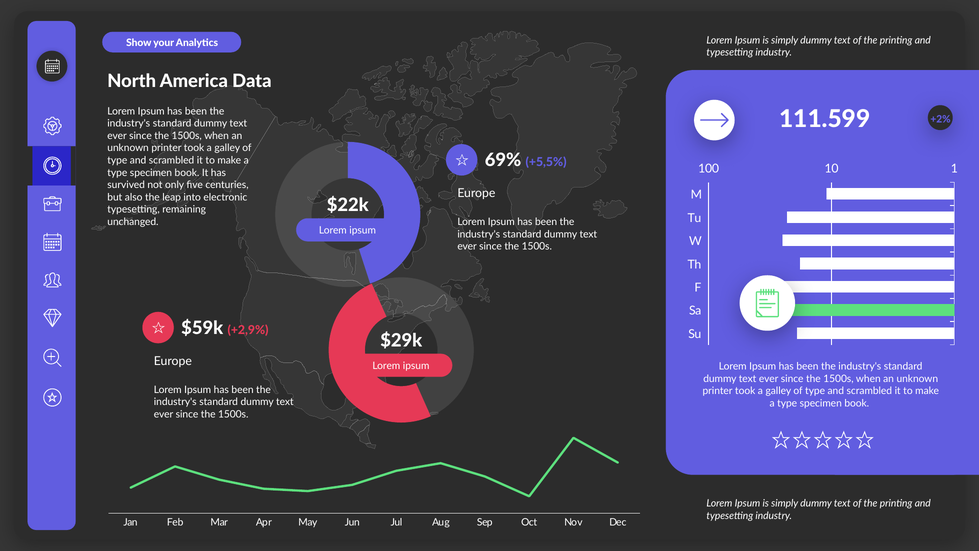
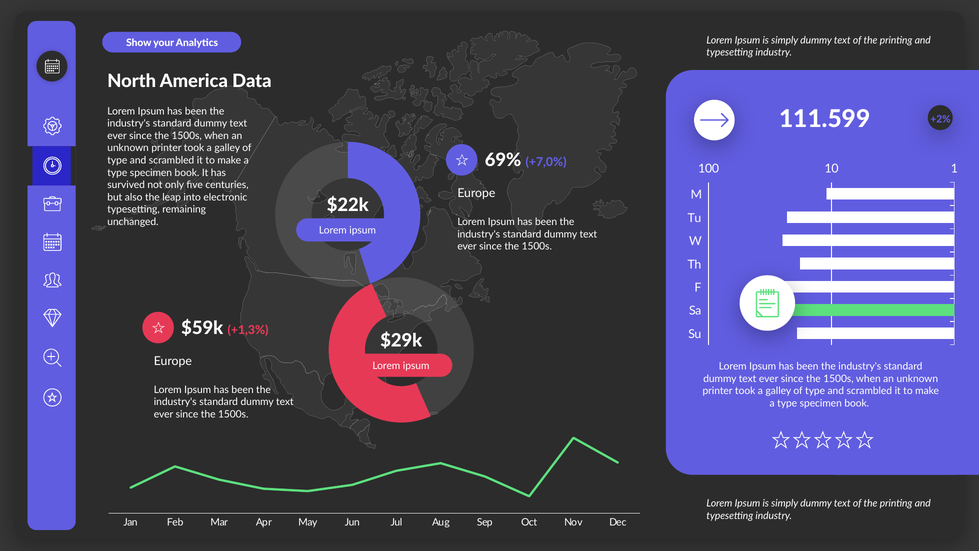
+5,5%: +5,5% -> +7,0%
+2,9%: +2,9% -> +1,3%
